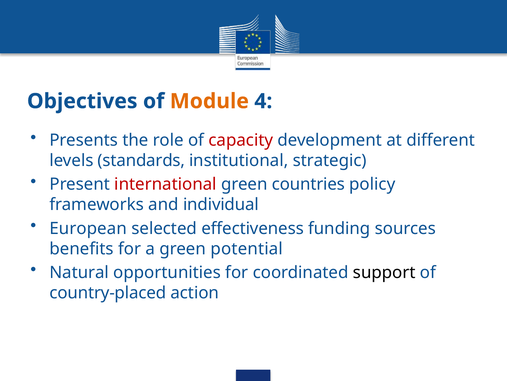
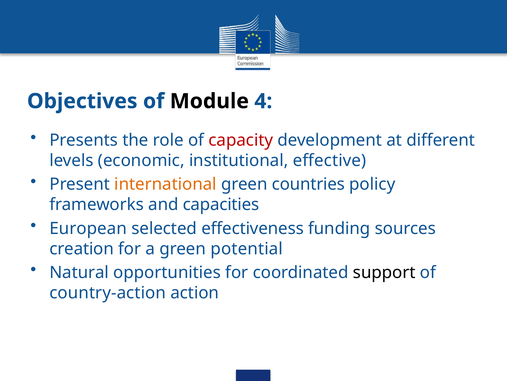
Module colour: orange -> black
standards: standards -> economic
strategic: strategic -> effective
international colour: red -> orange
individual: individual -> capacities
benefits: benefits -> creation
country-placed: country-placed -> country-action
